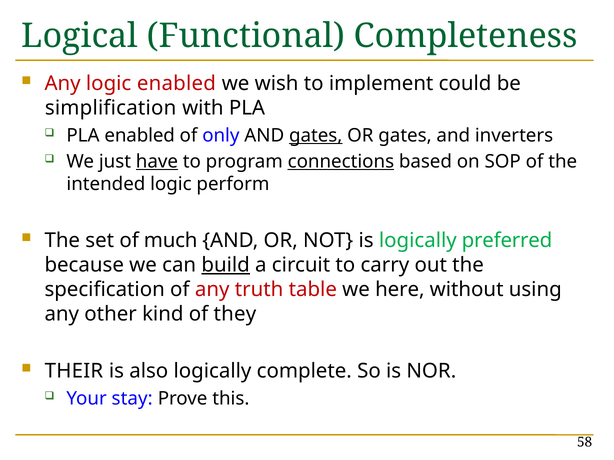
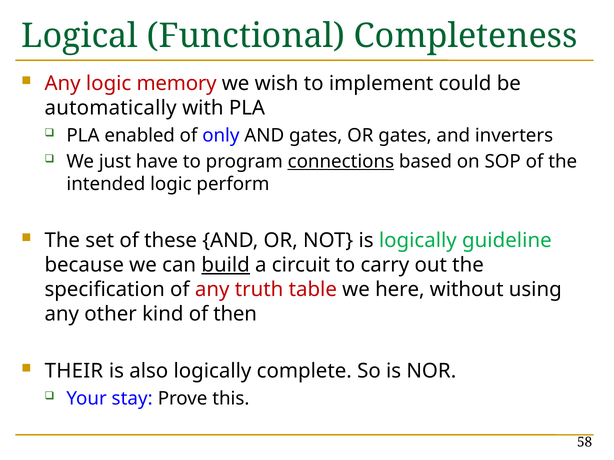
logic enabled: enabled -> memory
simplification: simplification -> automatically
gates at (316, 135) underline: present -> none
have underline: present -> none
much: much -> these
preferred: preferred -> guideline
they: they -> then
